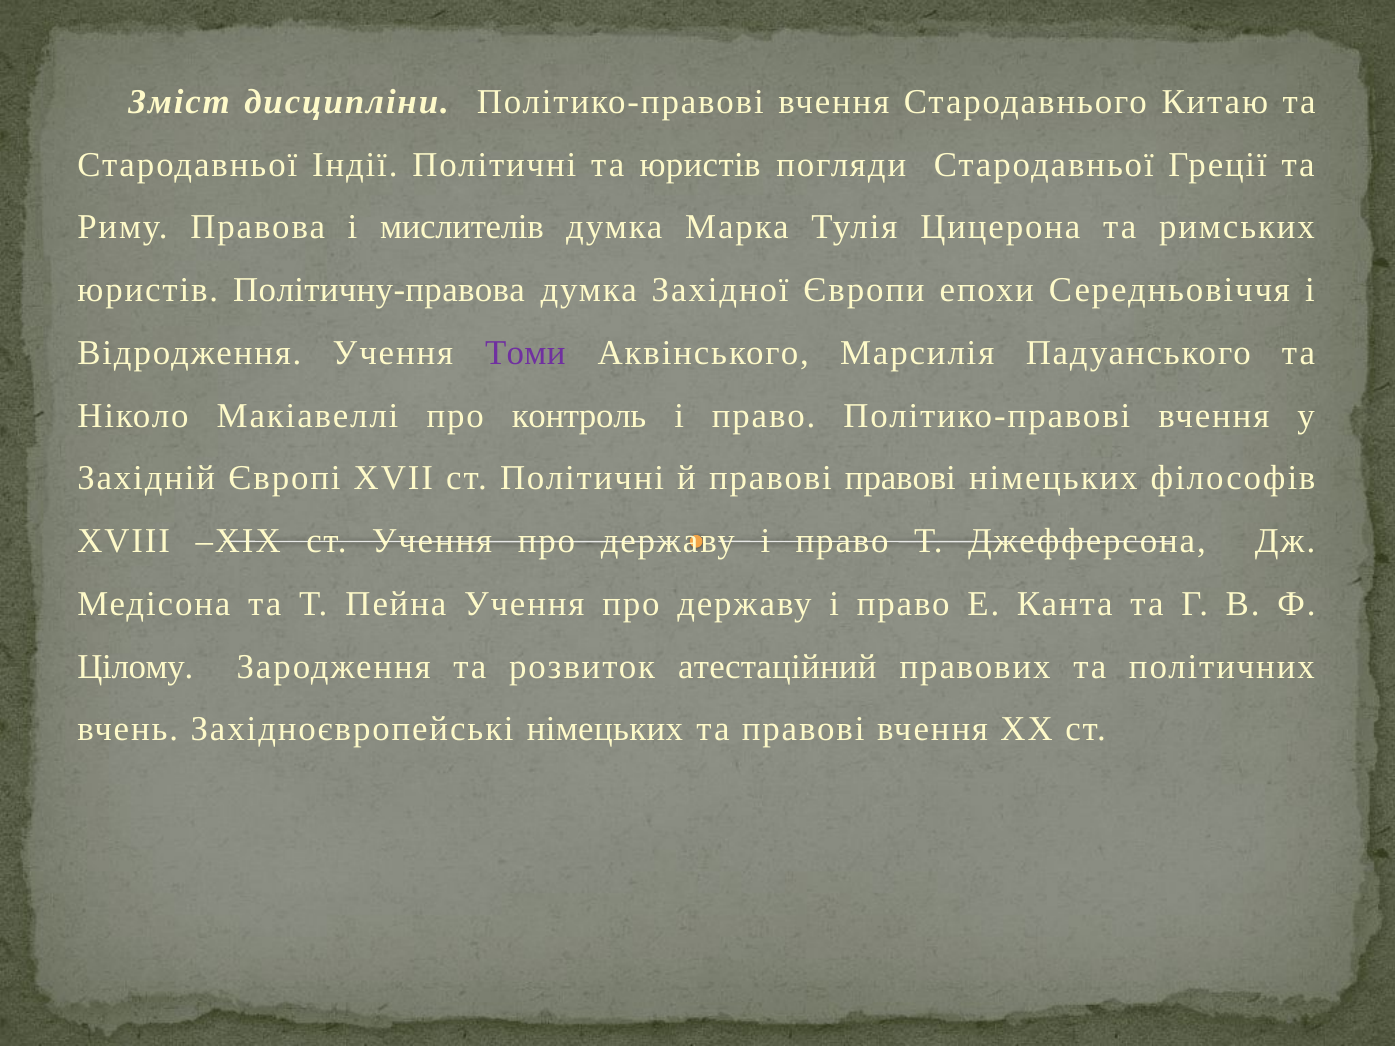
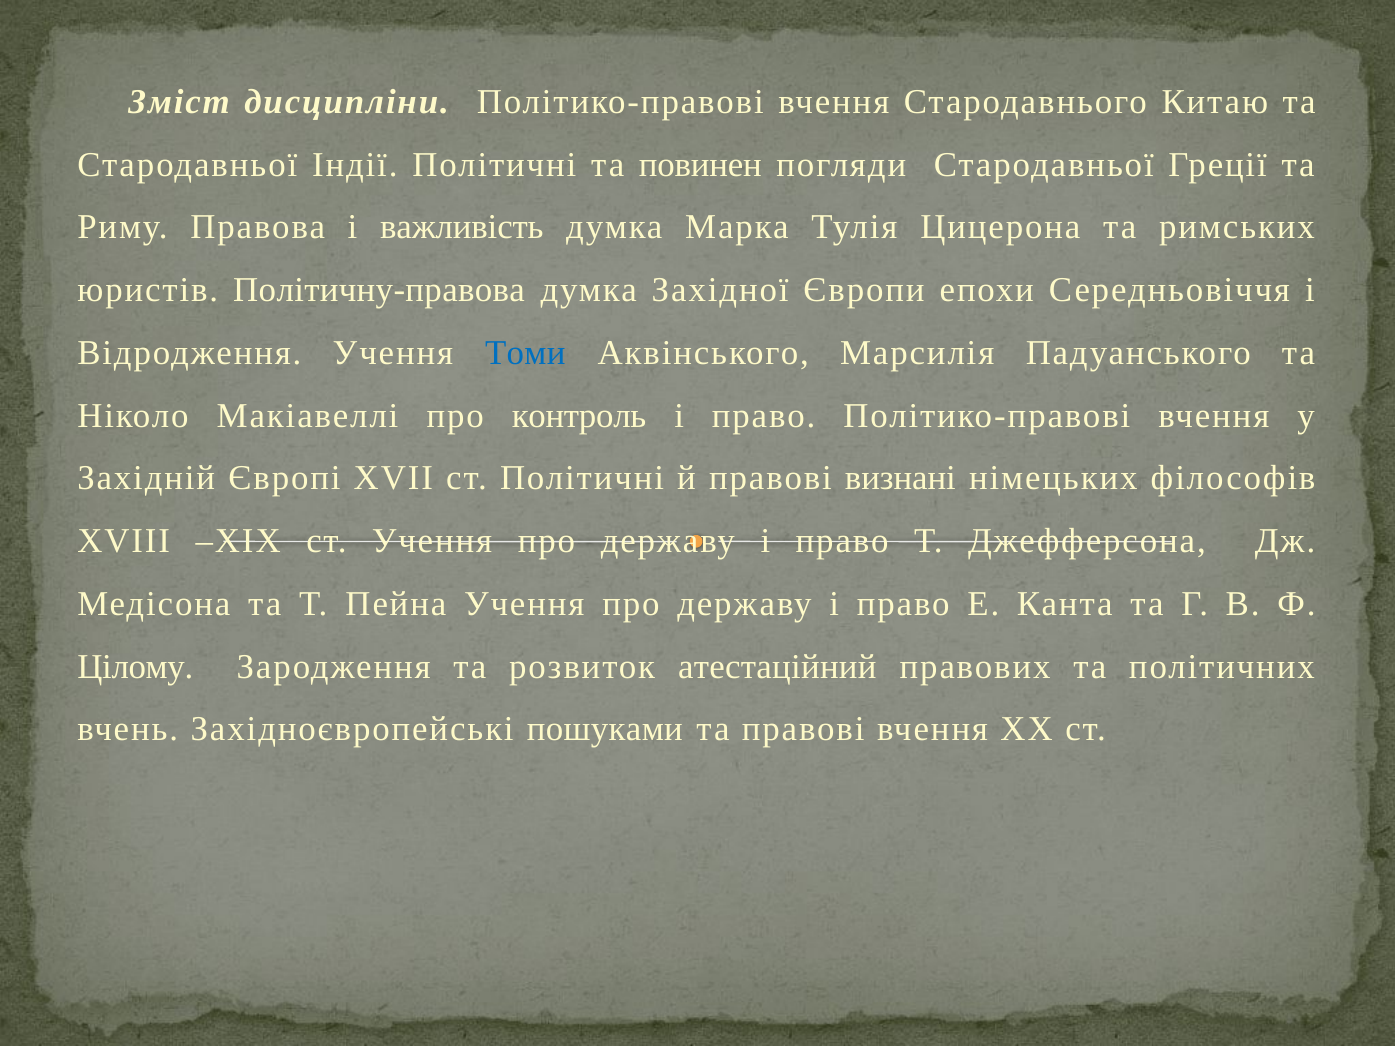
та юристів: юристів -> повинен
мислителів: мислителів -> важливість
Томи colour: purple -> blue
правові правові: правові -> визнані
Західноєвропейські німецьких: німецьких -> пошуками
